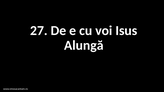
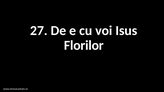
Alungă: Alungă -> Florilor
